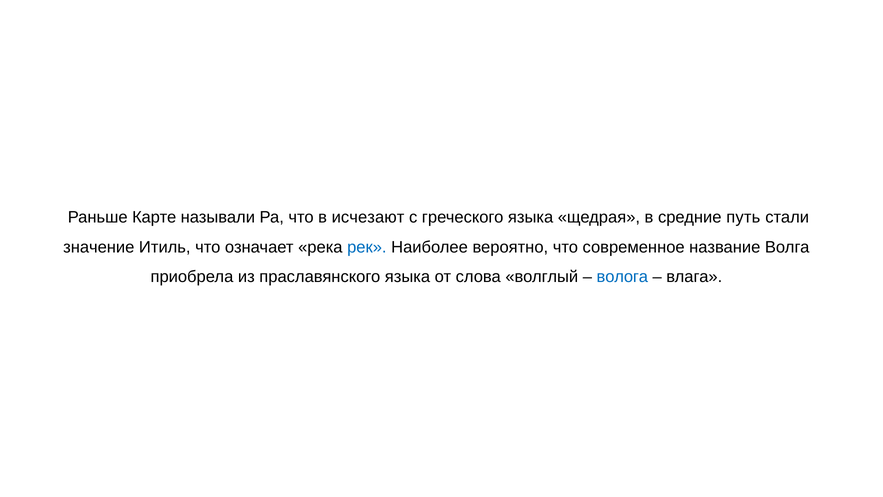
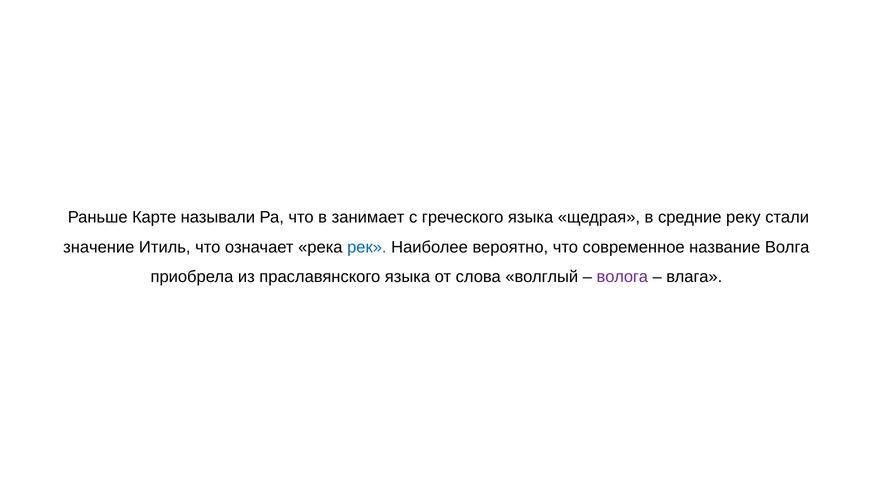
исчезают: исчезают -> занимает
путь: путь -> реку
волога colour: blue -> purple
